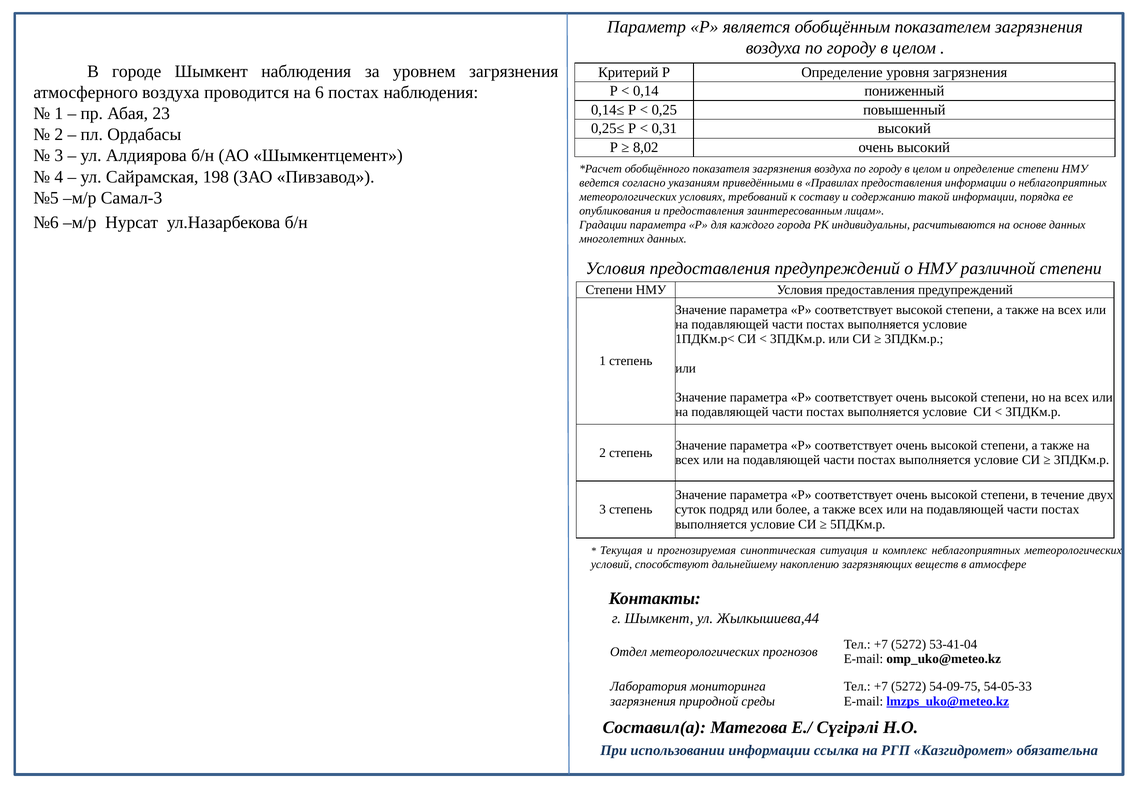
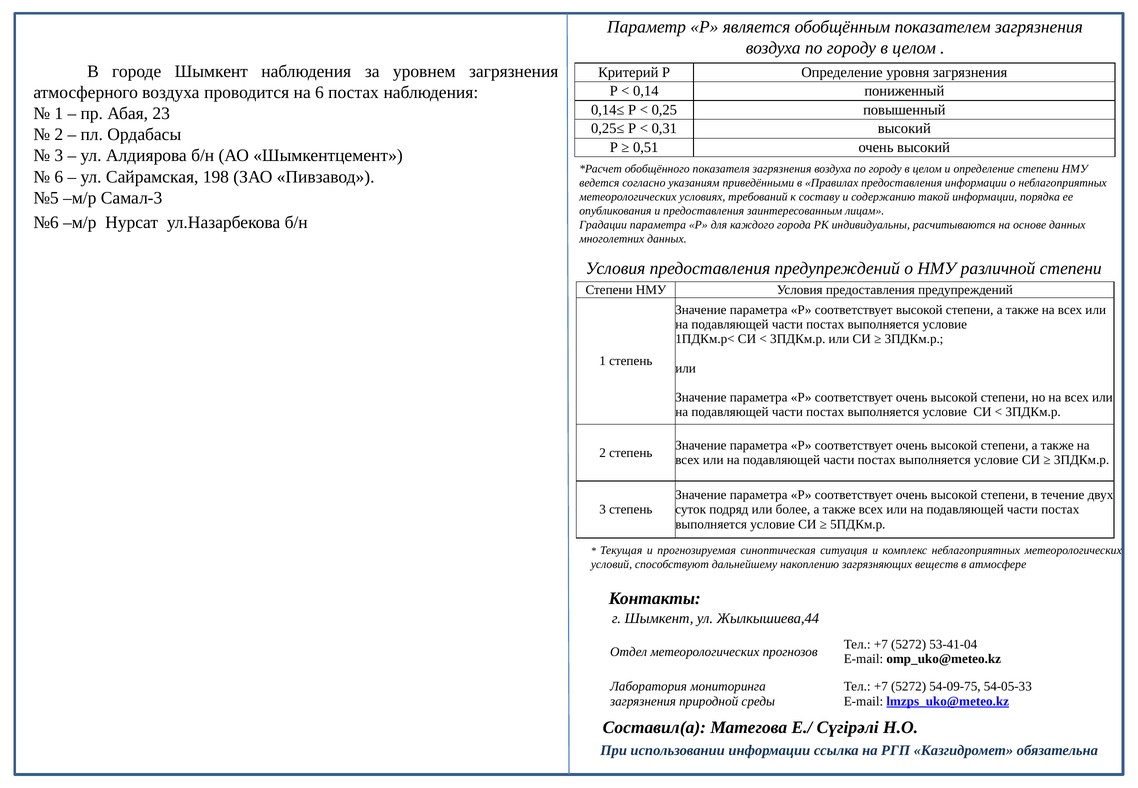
8,02: 8,02 -> 0,51
4 at (59, 177): 4 -> 6
